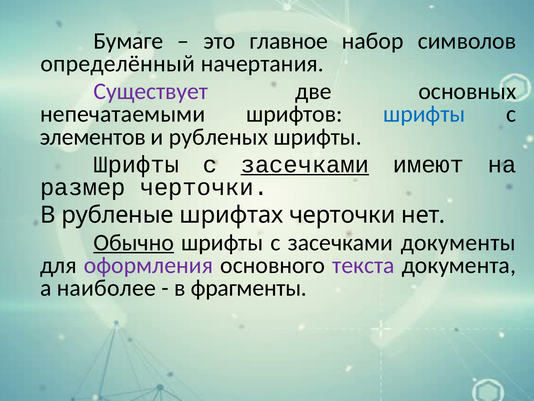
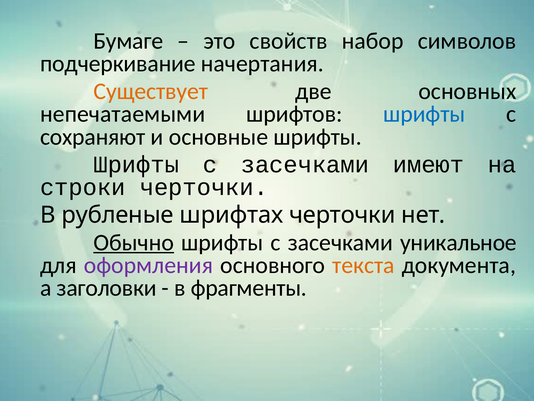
главное: главное -> свойств
определённый: определённый -> подчеркивание
Существует colour: purple -> orange
элементов: элементов -> сохраняют
рубленых: рубленых -> основные
засечками at (305, 164) underline: present -> none
размер: размер -> строки
документы: документы -> уникальное
текста colour: purple -> orange
наиболее: наиболее -> заголовки
